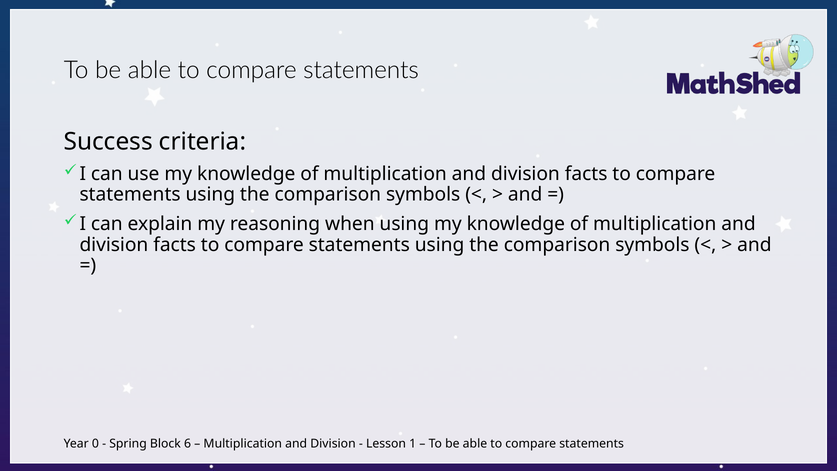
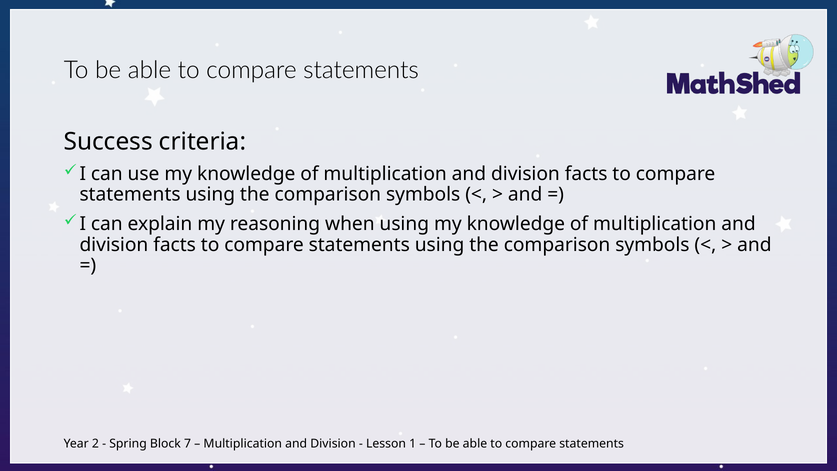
0: 0 -> 2
6: 6 -> 7
